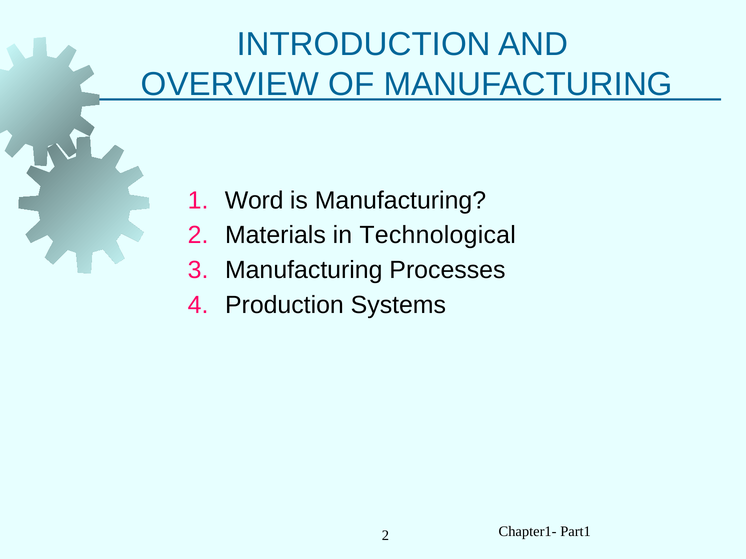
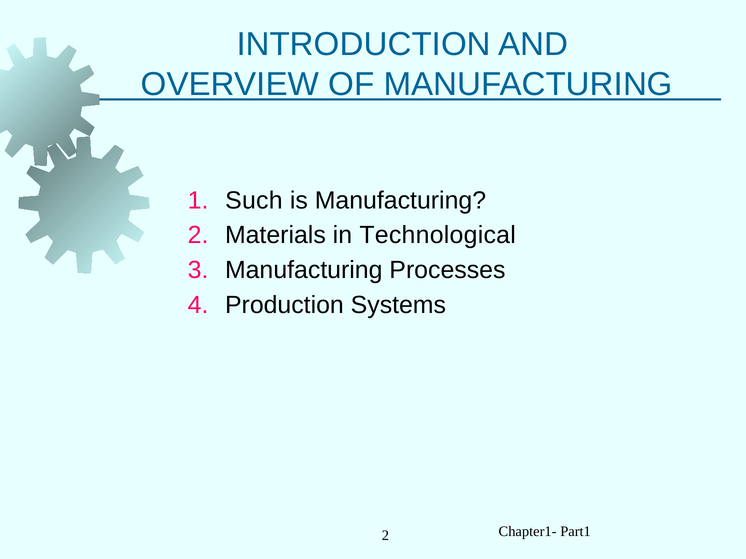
Word: Word -> Such
